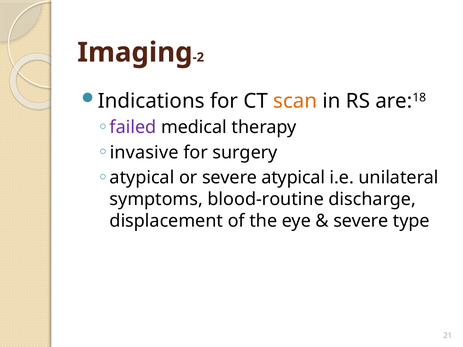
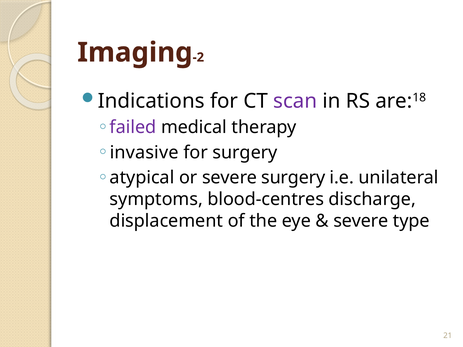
scan colour: orange -> purple
severe atypical: atypical -> surgery
blood-routine: blood-routine -> blood-centres
